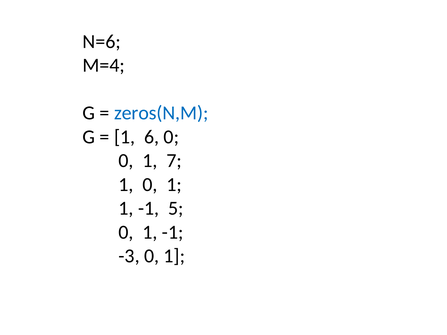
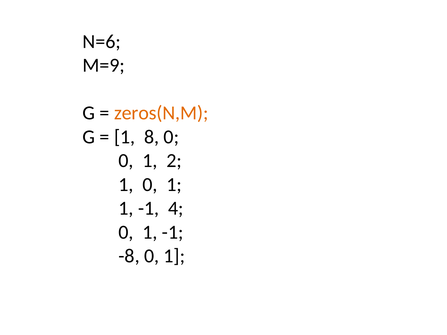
M=4: M=4 -> M=9
zeros(N,M colour: blue -> orange
6: 6 -> 8
7: 7 -> 2
5: 5 -> 4
-3: -3 -> -8
